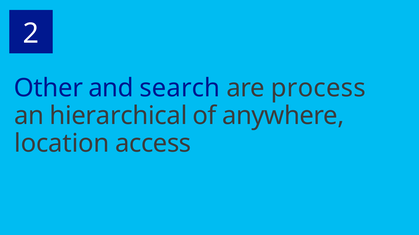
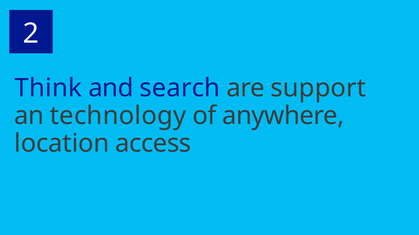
Other: Other -> Think
process: process -> support
hierarchical: hierarchical -> technology
